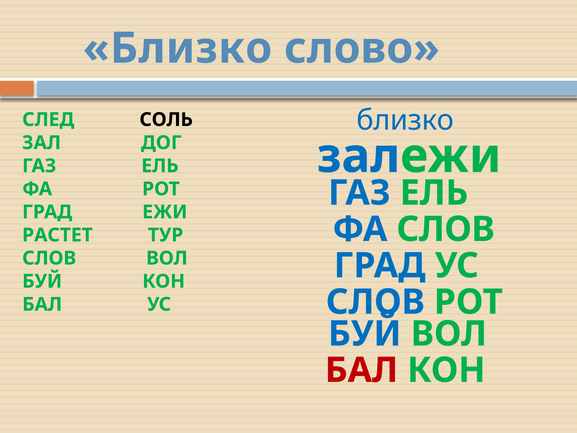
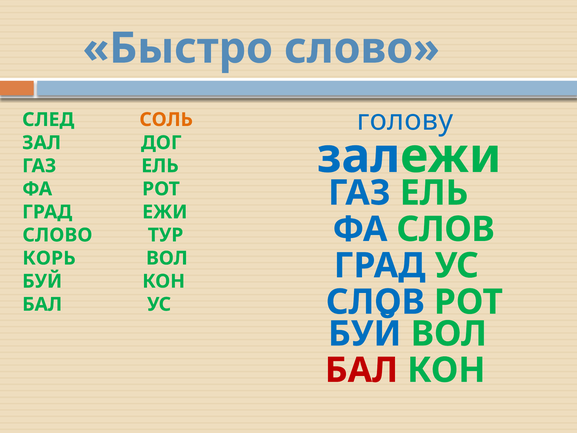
Близко at (178, 48): Близко -> Быстро
близко at (405, 120): близко -> голову
СОЛЬ colour: black -> orange
РАСТЕТ at (57, 235): РАСТЕТ -> СЛОВО
СЛОВ at (49, 258): СЛОВ -> КОРЬ
